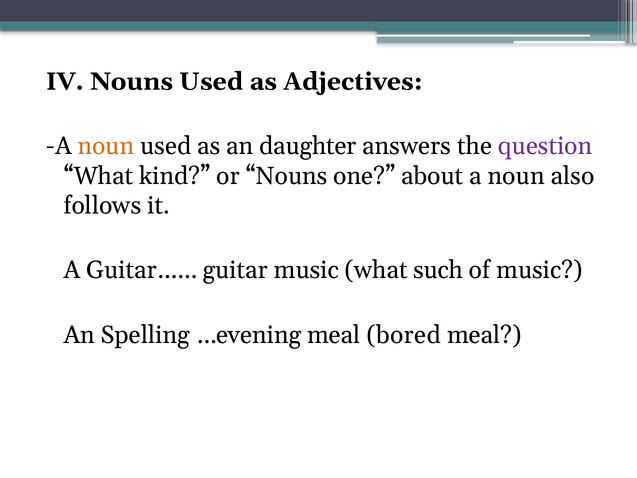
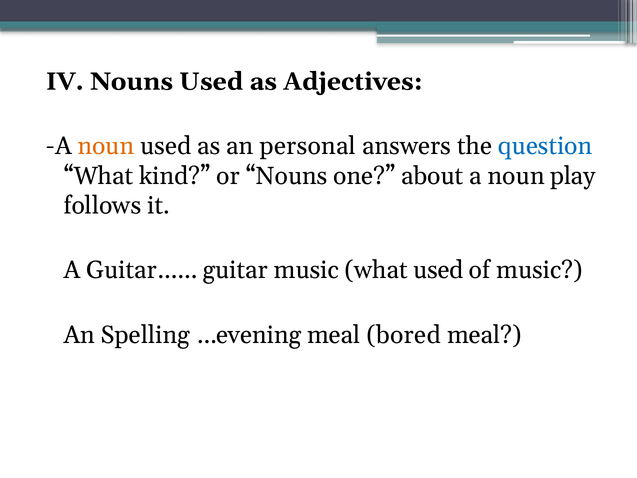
daughter: daughter -> personal
question colour: purple -> blue
also: also -> play
what such: such -> used
